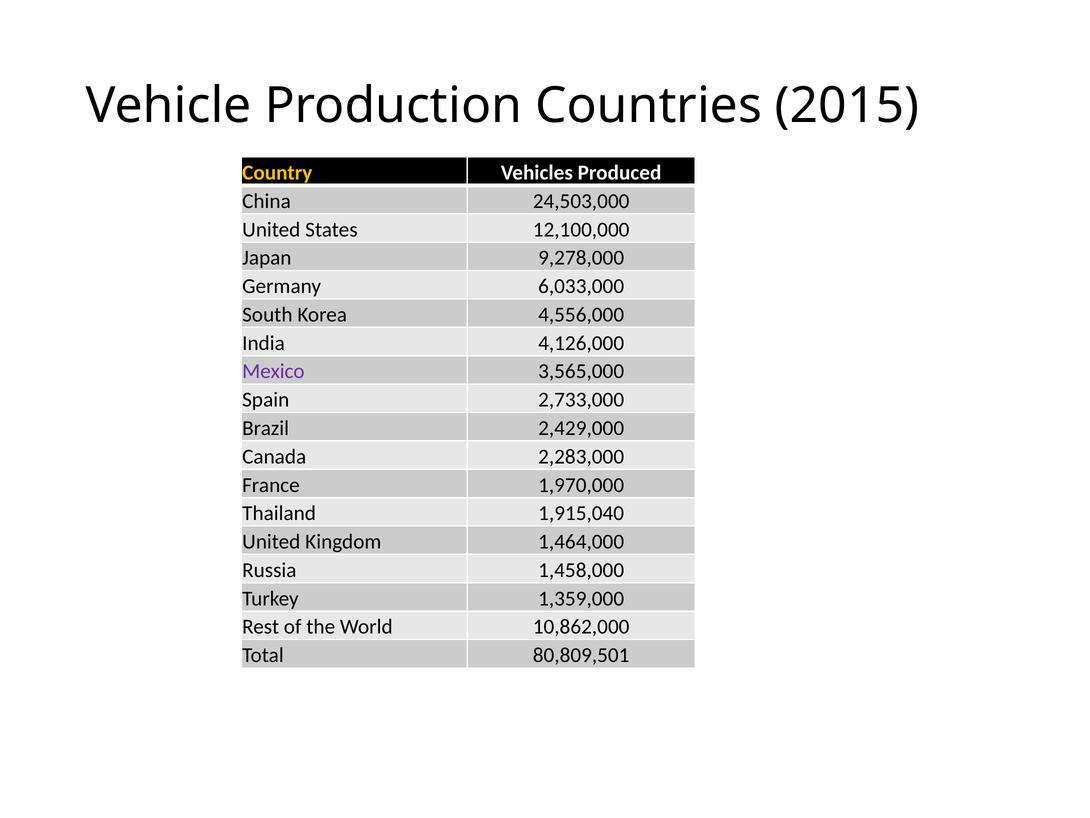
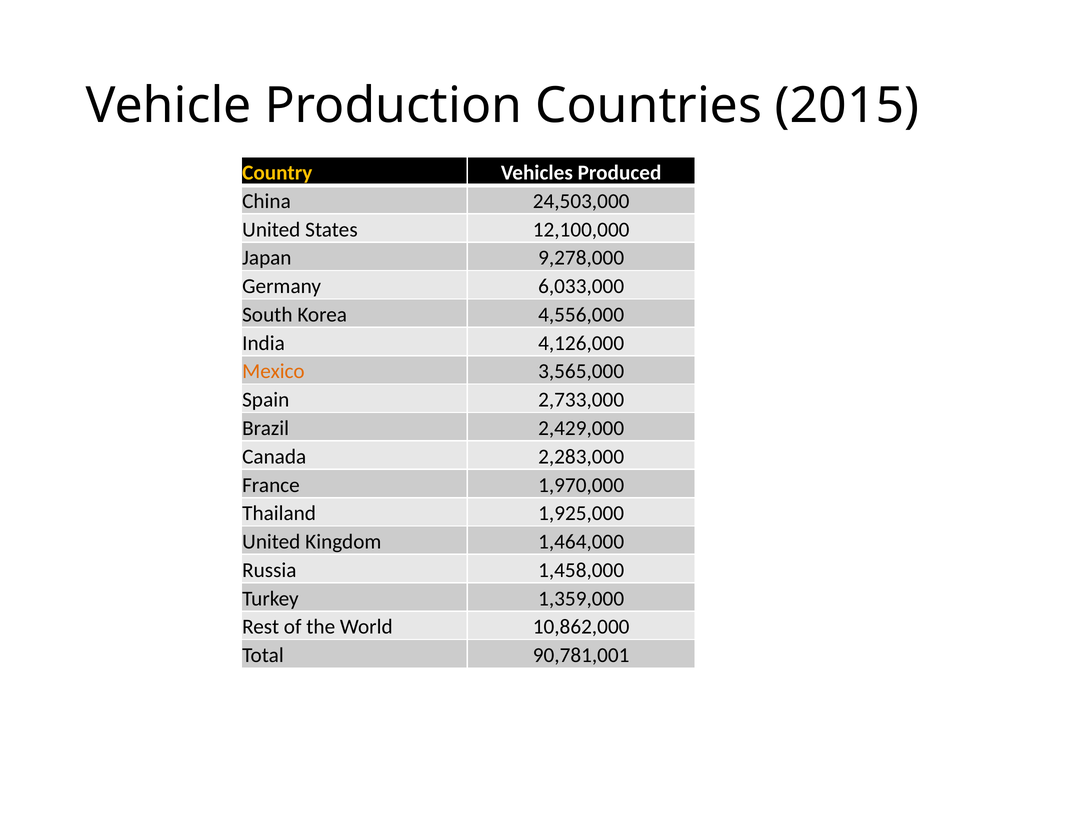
Mexico colour: purple -> orange
1,915,040: 1,915,040 -> 1,925,000
80,809,501: 80,809,501 -> 90,781,001
